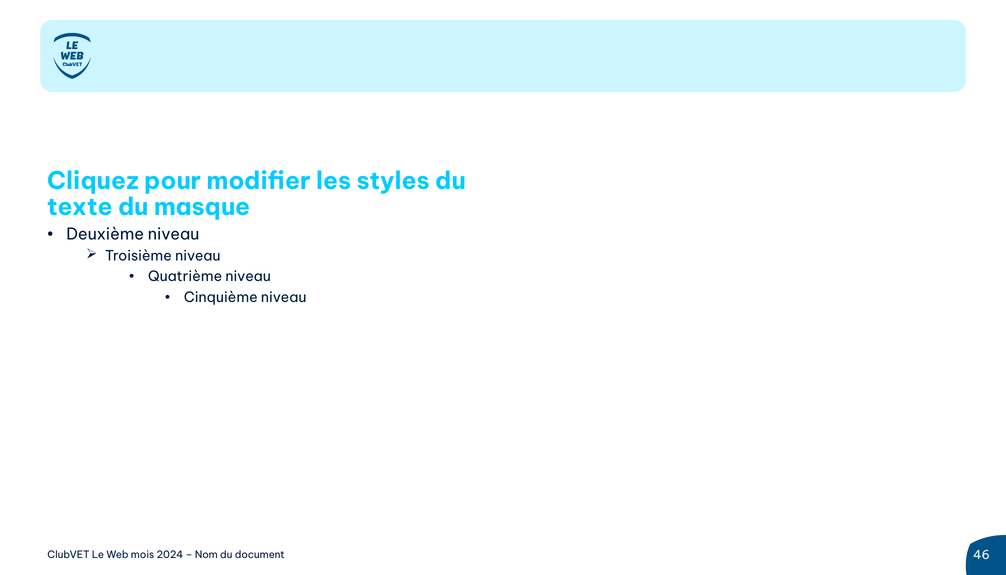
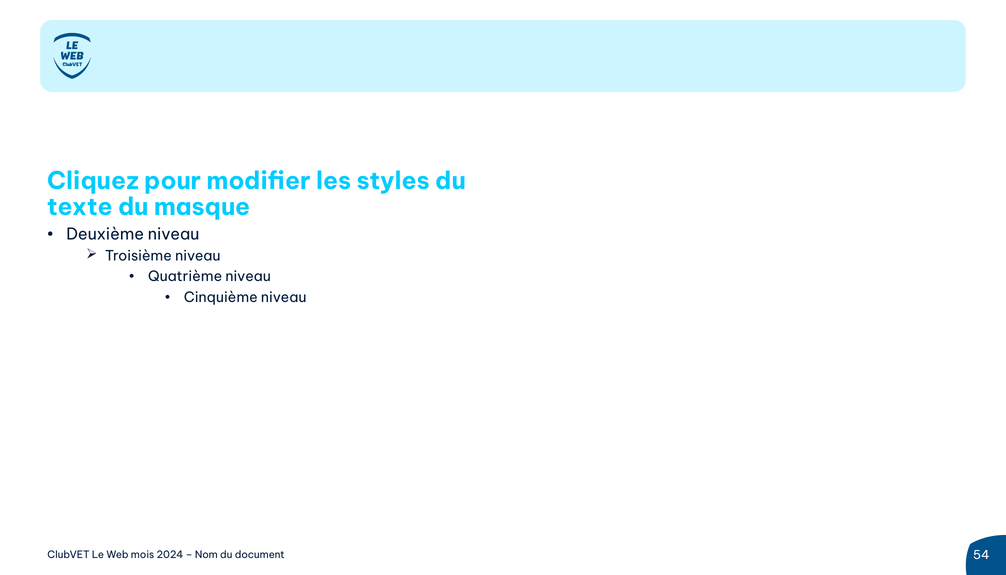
46: 46 -> 54
